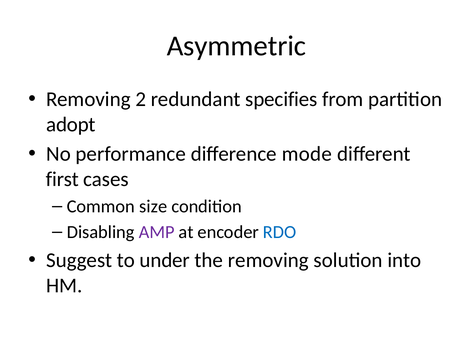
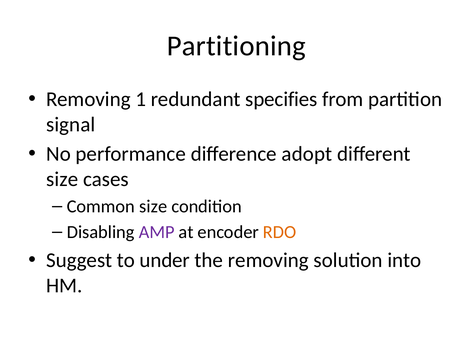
Asymmetric: Asymmetric -> Partitioning
2: 2 -> 1
adopt: adopt -> signal
mode: mode -> adopt
first at (62, 179): first -> size
RDO colour: blue -> orange
